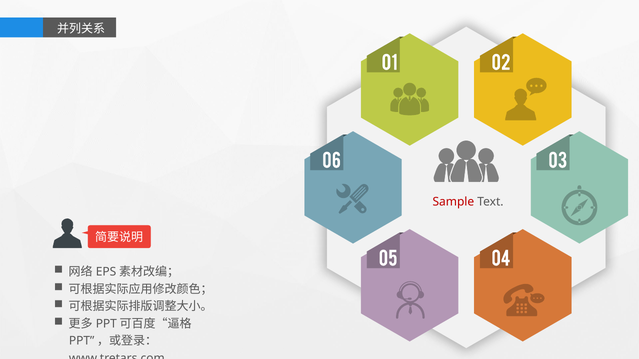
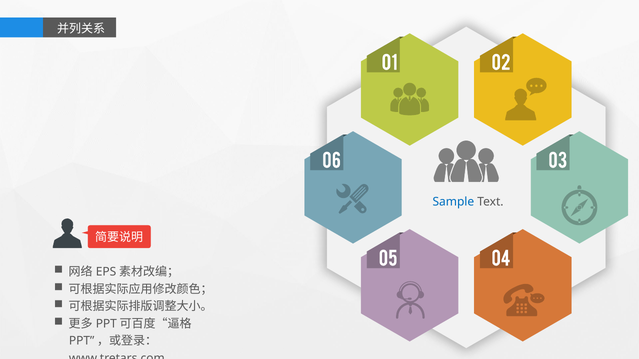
Sample colour: red -> blue
